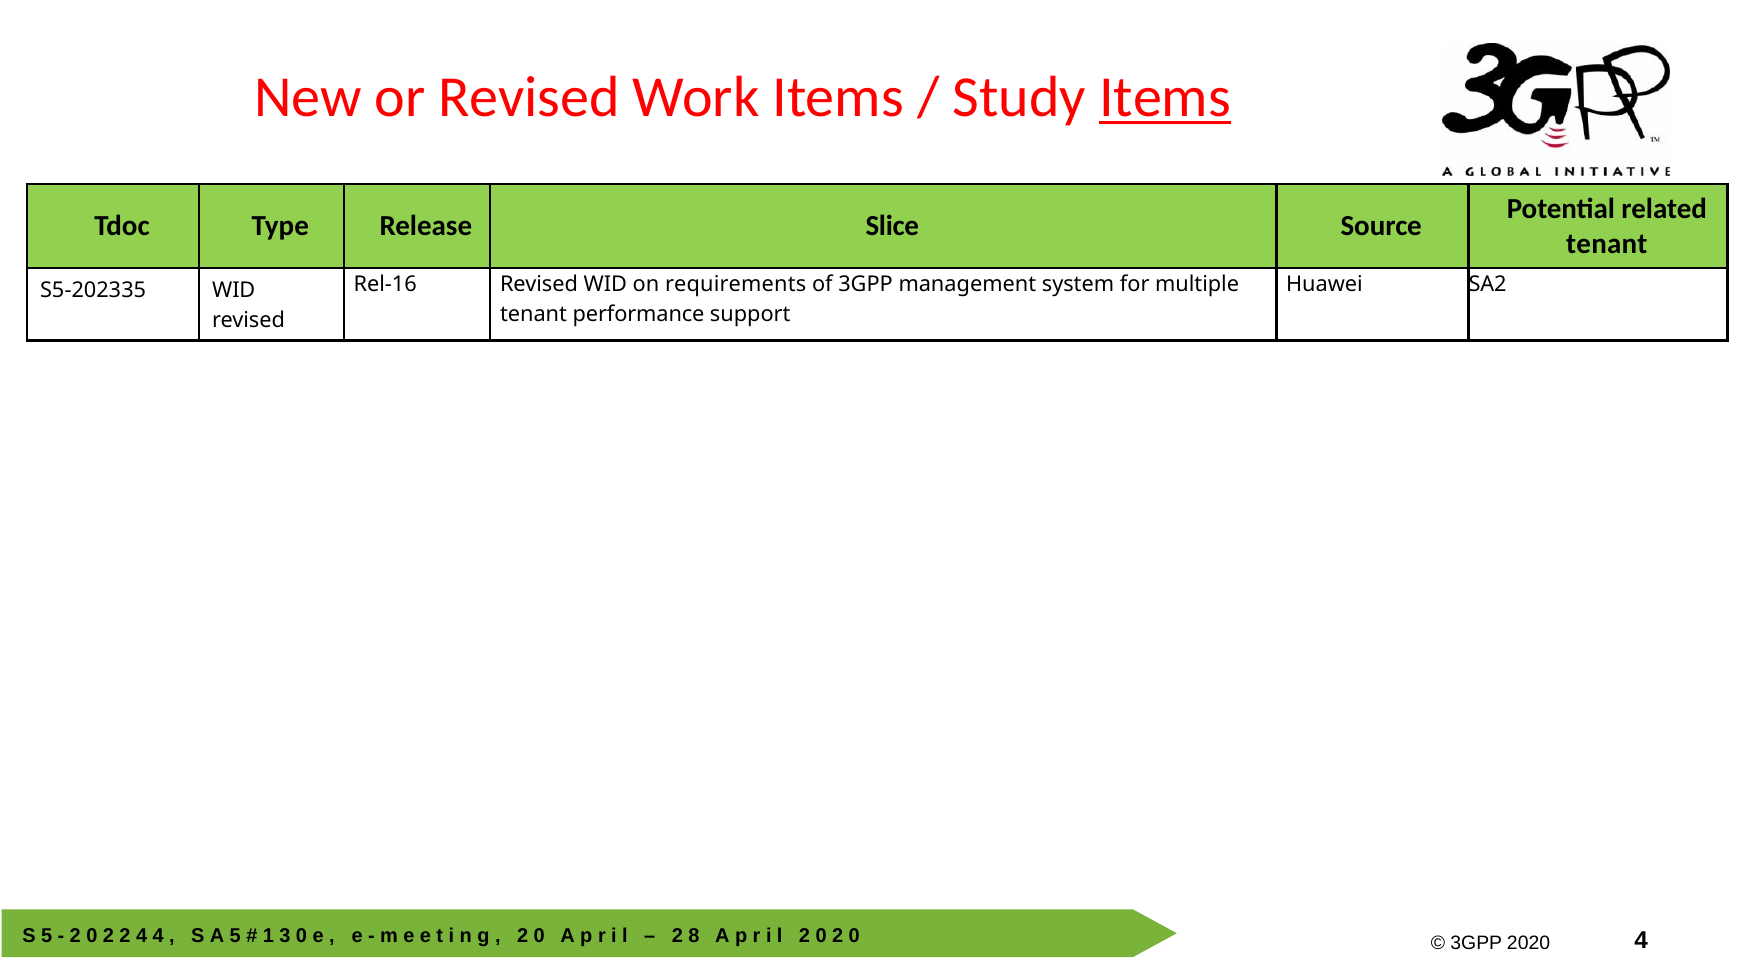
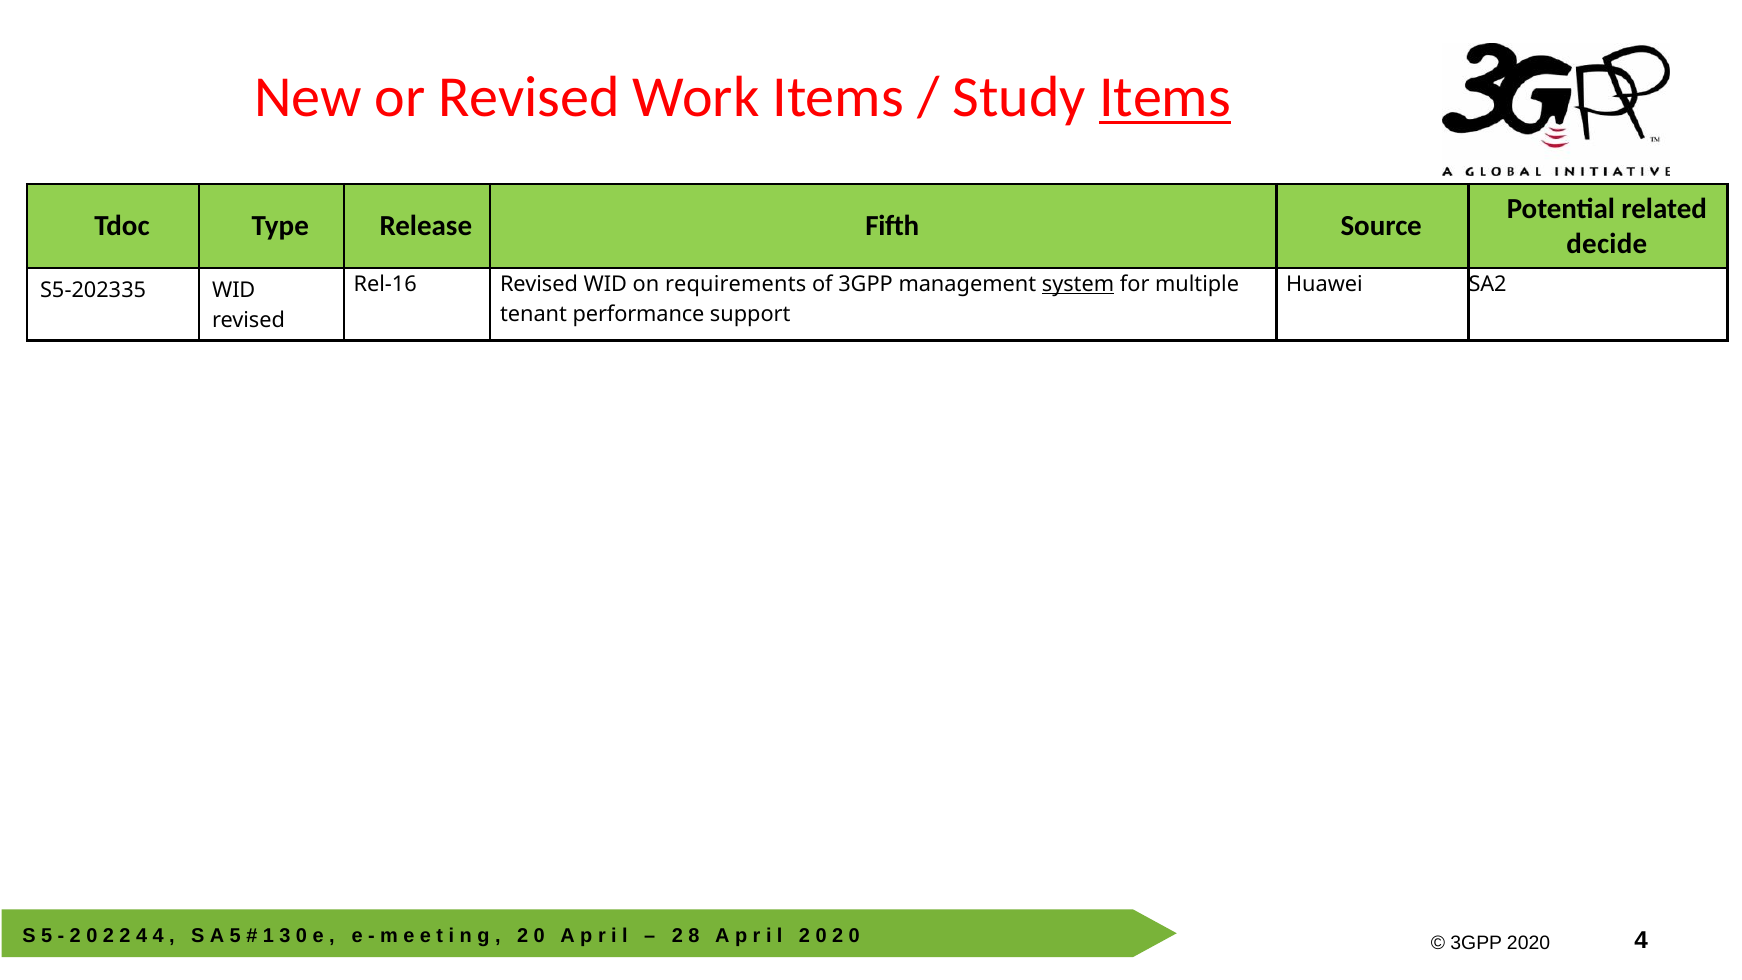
Slice: Slice -> Fifth
tenant at (1607, 244): tenant -> decide
system underline: none -> present
